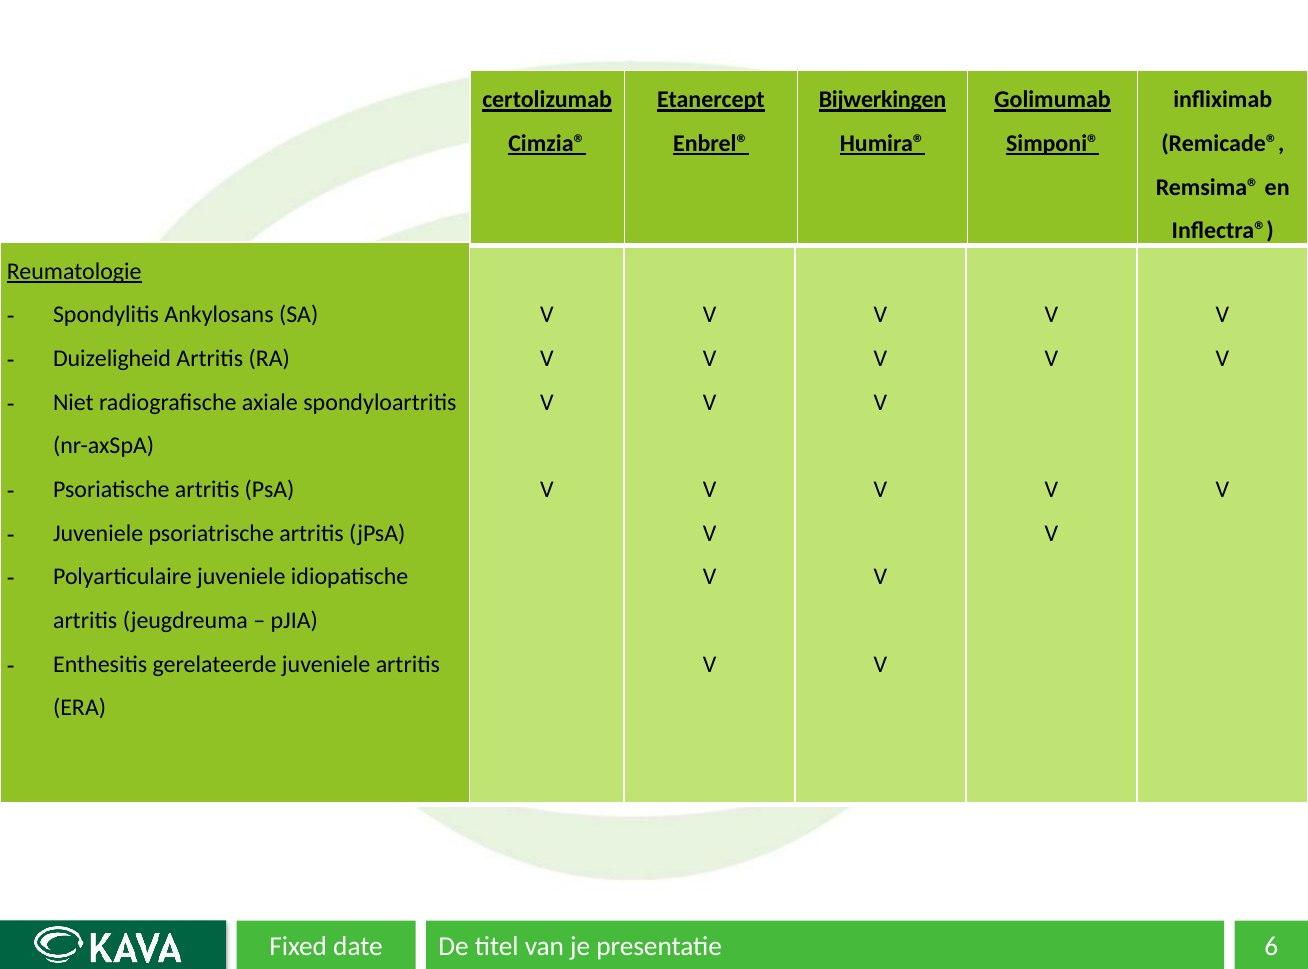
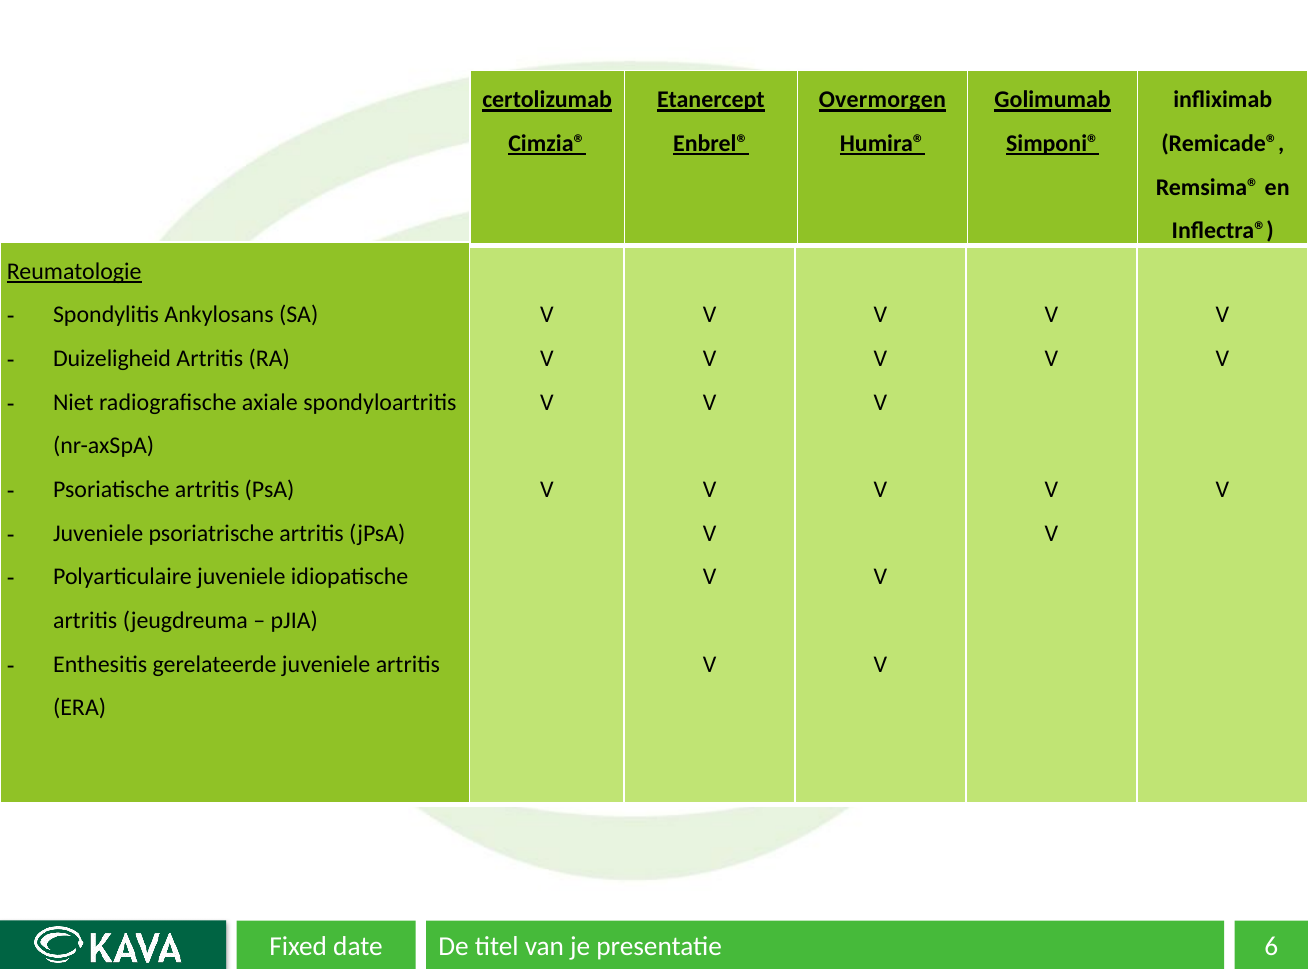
Bijwerkingen: Bijwerkingen -> Overmorgen
